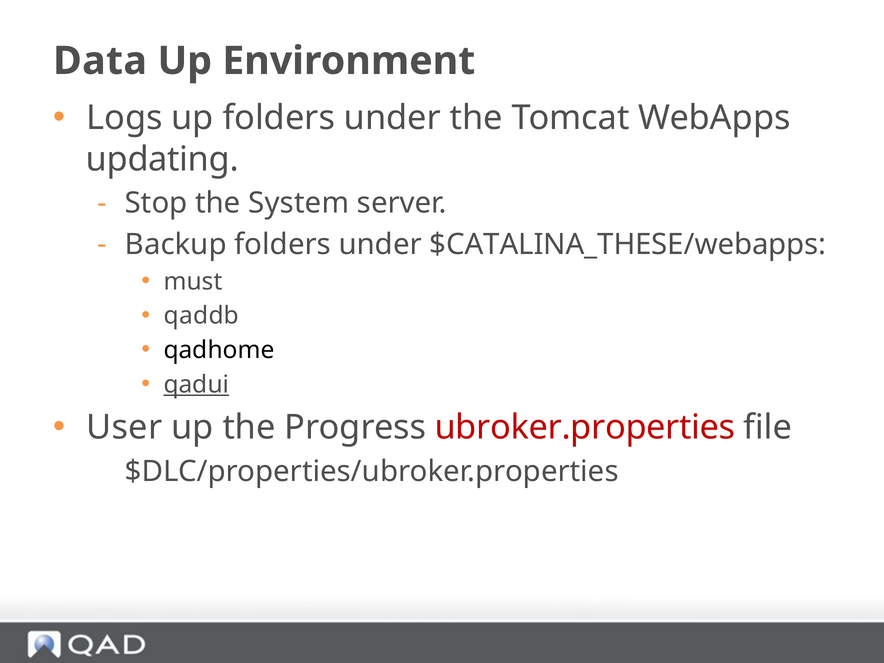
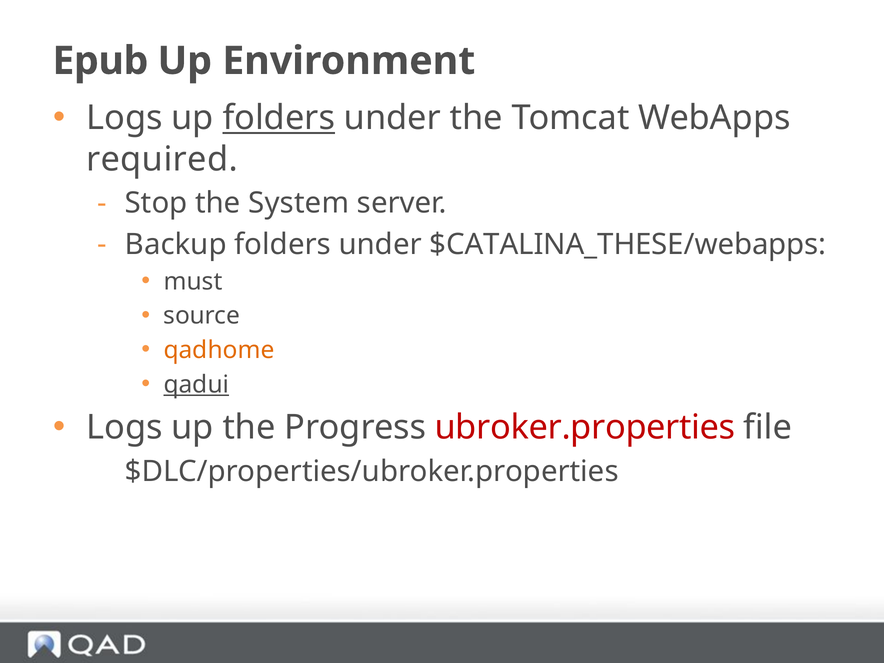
Data: Data -> Epub
folders at (279, 118) underline: none -> present
updating: updating -> required
qaddb: qaddb -> source
qadhome colour: black -> orange
User at (124, 428): User -> Logs
